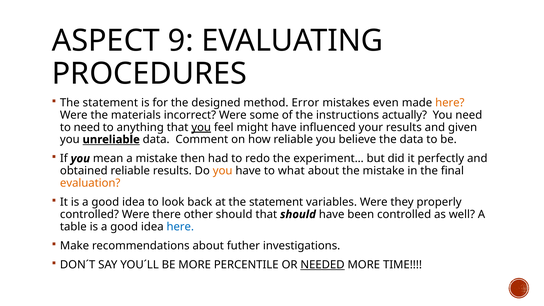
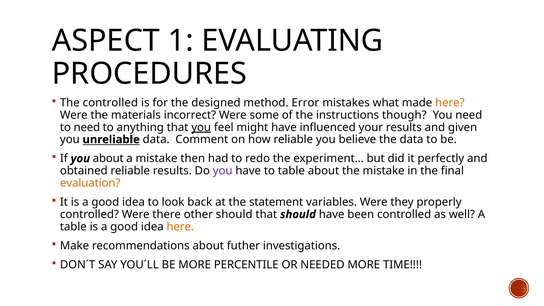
9: 9 -> 1
statement at (110, 103): statement -> controlled
even: even -> what
actually: actually -> though
you mean: mean -> about
you at (223, 171) colour: orange -> purple
to what: what -> table
here at (180, 227) colour: blue -> orange
NEEDED underline: present -> none
